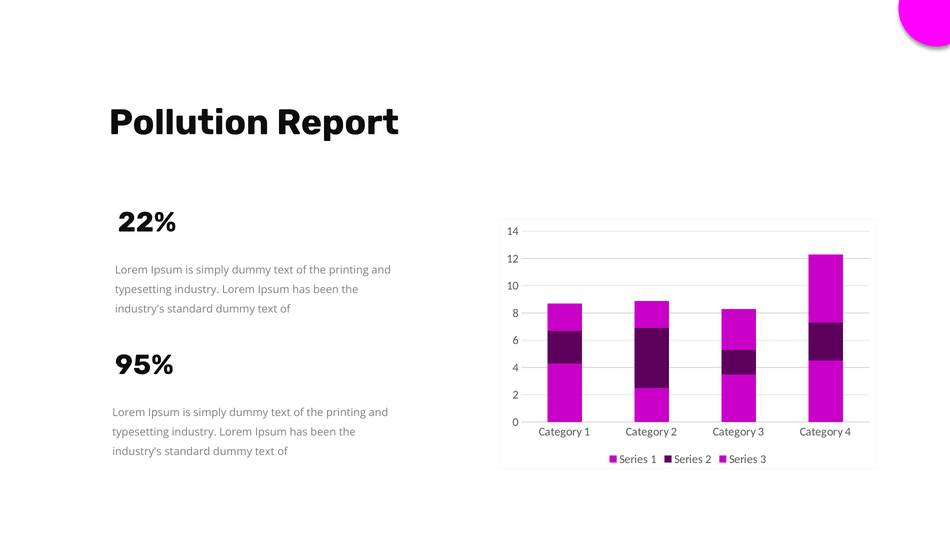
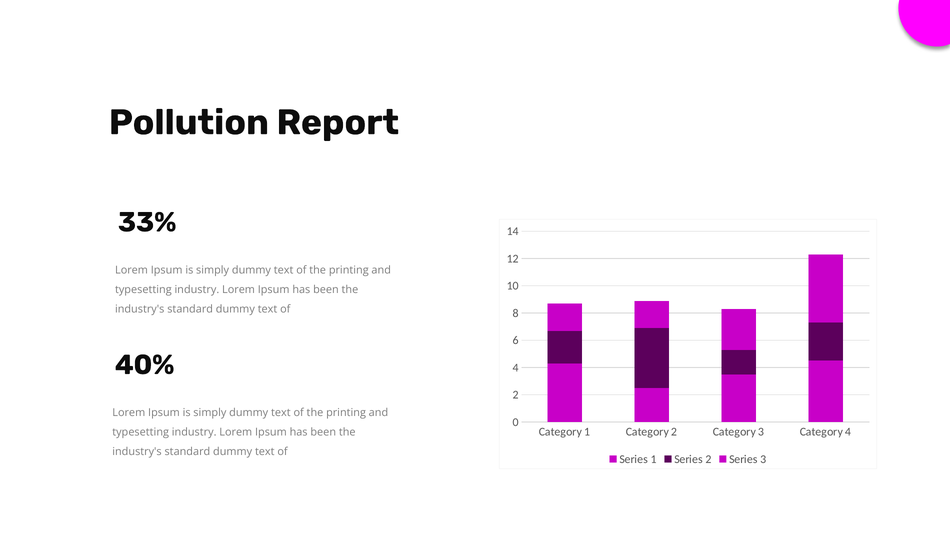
22%: 22% -> 33%
95%: 95% -> 40%
